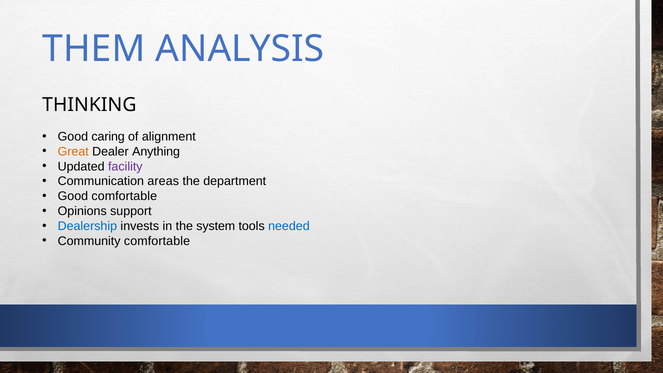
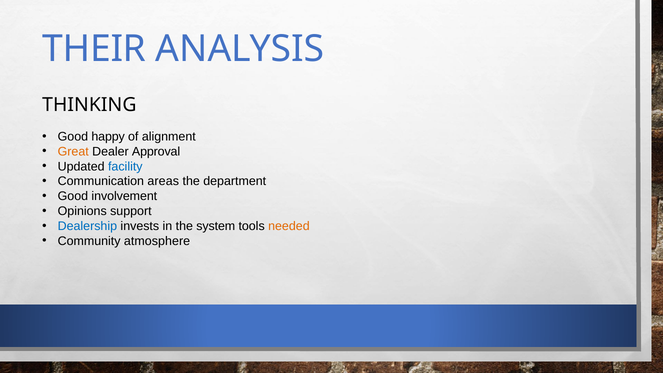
THEM: THEM -> THEIR
caring: caring -> happy
Anything: Anything -> Approval
facility colour: purple -> blue
Good comfortable: comfortable -> involvement
needed colour: blue -> orange
Community comfortable: comfortable -> atmosphere
